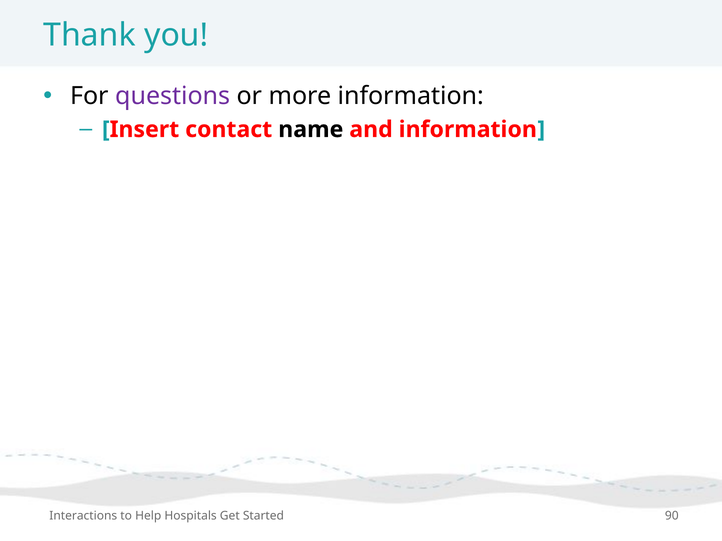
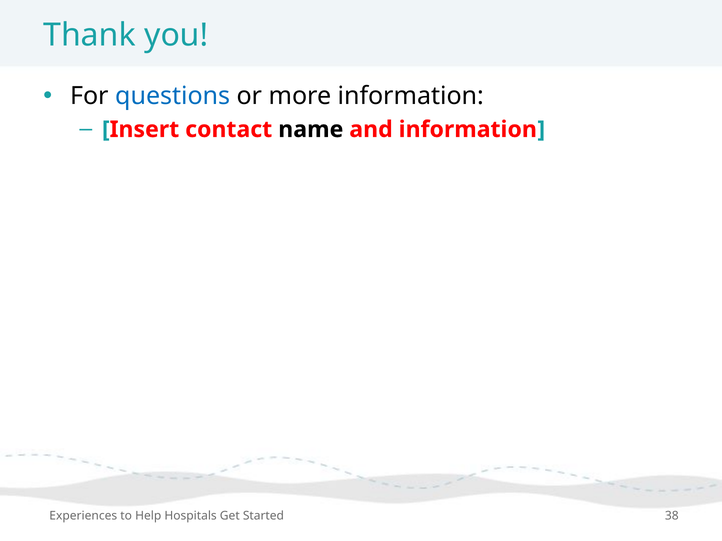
questions colour: purple -> blue
Interactions: Interactions -> Experiences
90: 90 -> 38
